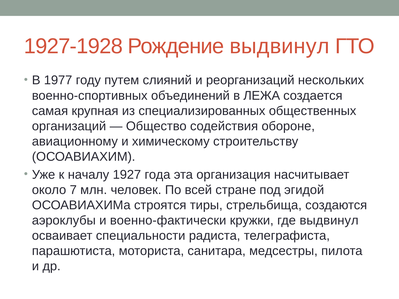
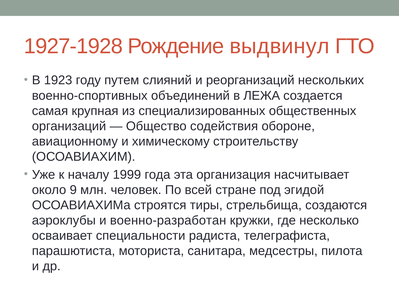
1977: 1977 -> 1923
1927: 1927 -> 1999
7: 7 -> 9
военно-фактически: военно-фактически -> военно-разработан
где выдвинул: выдвинул -> несколько
